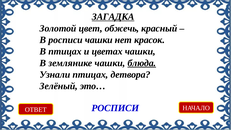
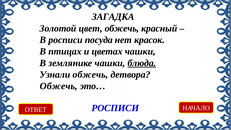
ЗАГАДКА underline: present -> none
росписи чашки: чашки -> посуда
Узнали птицах: птицах -> обжечь
Зелёный at (59, 86): Зелёный -> Обжечь
